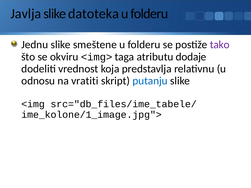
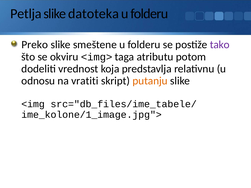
Javlja: Javlja -> Petlja
Jednu: Jednu -> Preko
dodaje: dodaje -> potom
putanju colour: blue -> orange
